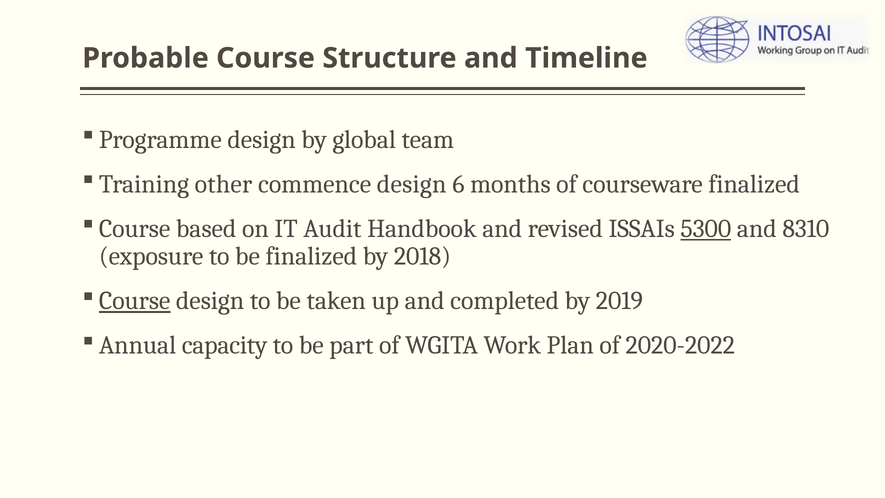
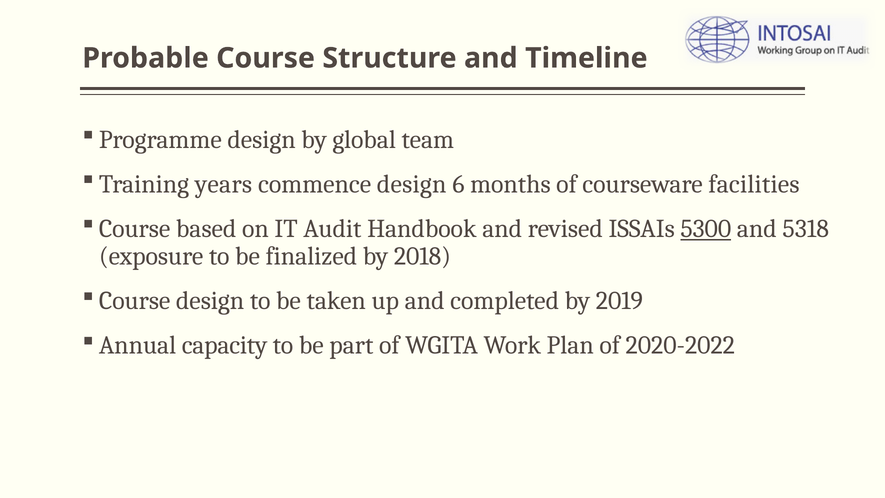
other: other -> years
courseware finalized: finalized -> facilities
8310: 8310 -> 5318
Course at (135, 301) underline: present -> none
